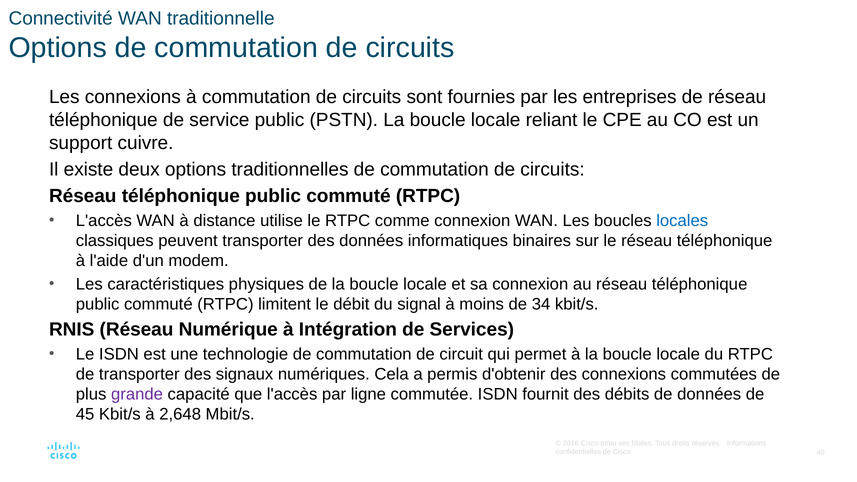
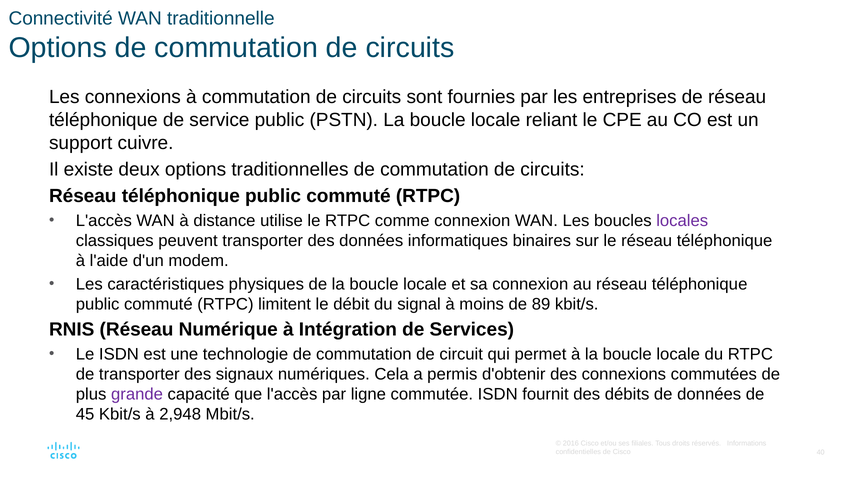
locales colour: blue -> purple
34: 34 -> 89
2,648: 2,648 -> 2,948
